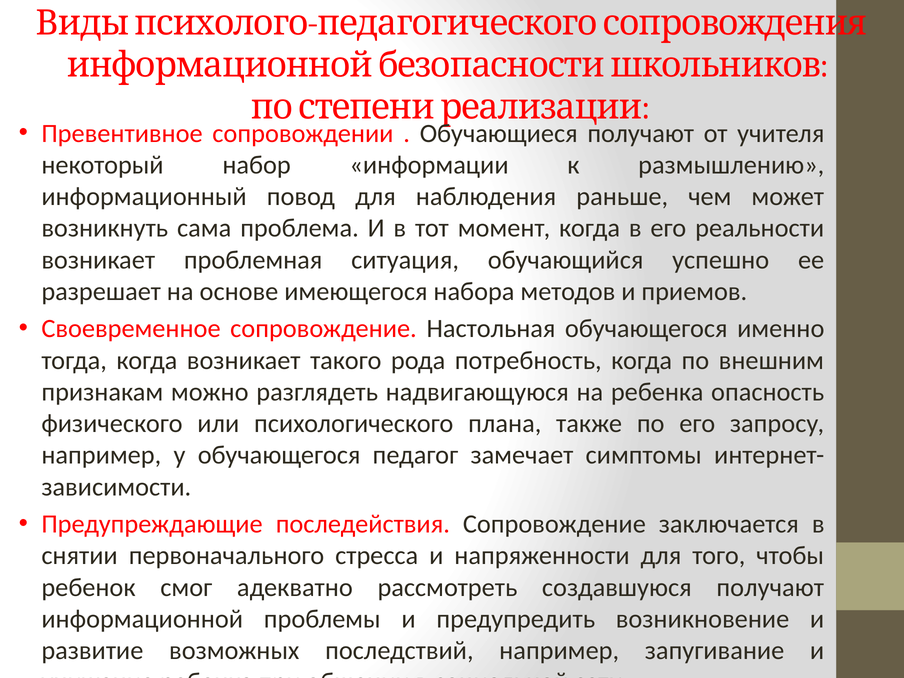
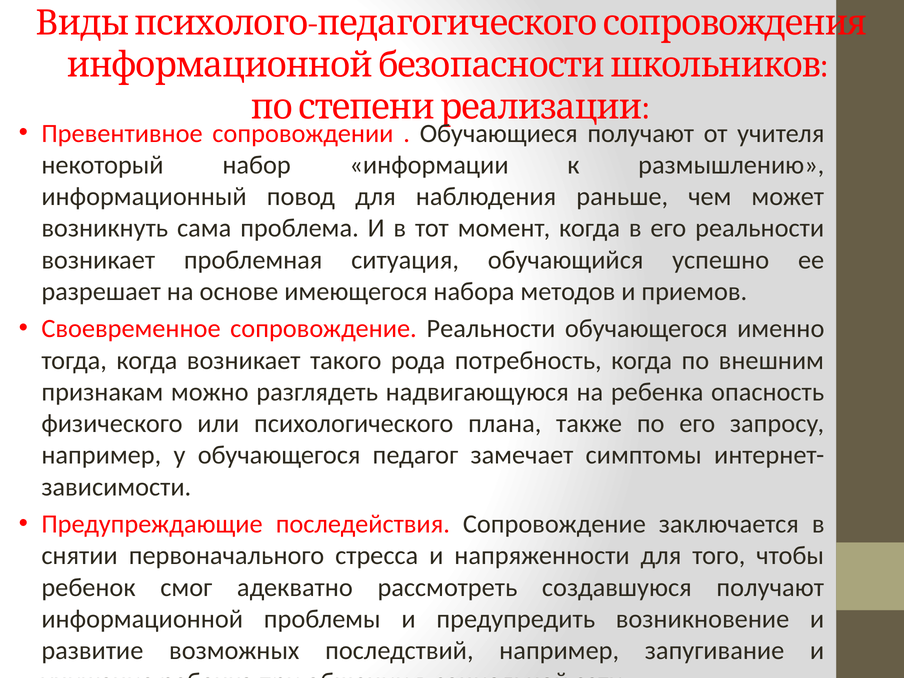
сопровождение Настольная: Настольная -> Реальности
